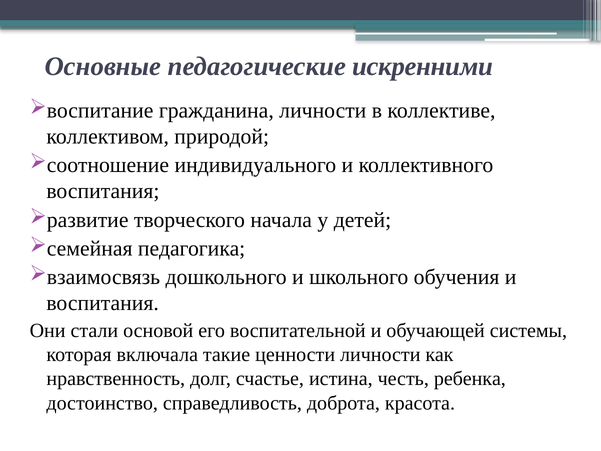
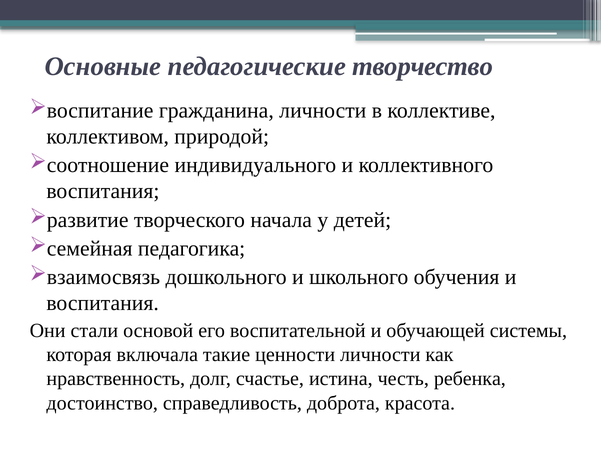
искренними: искренними -> творчество
